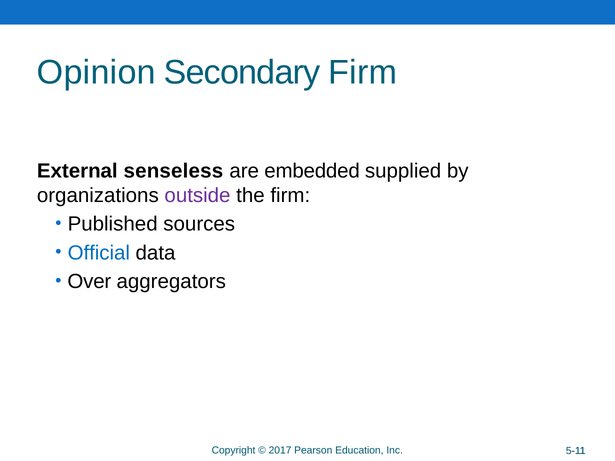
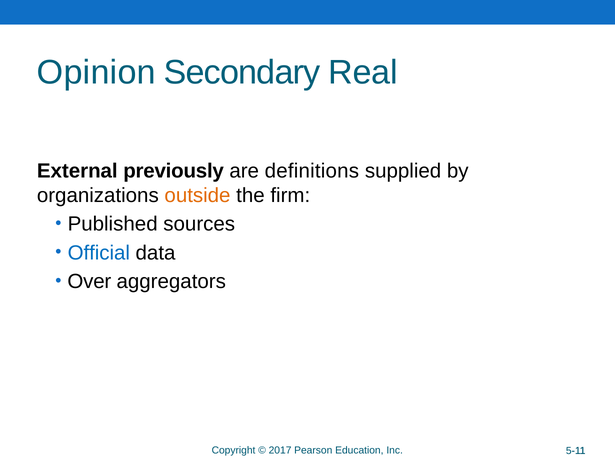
Secondary Firm: Firm -> Real
senseless: senseless -> previously
embedded: embedded -> definitions
outside colour: purple -> orange
